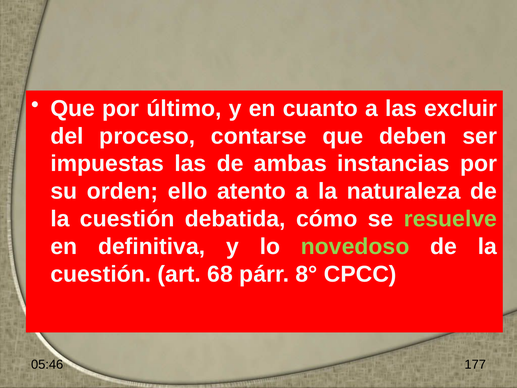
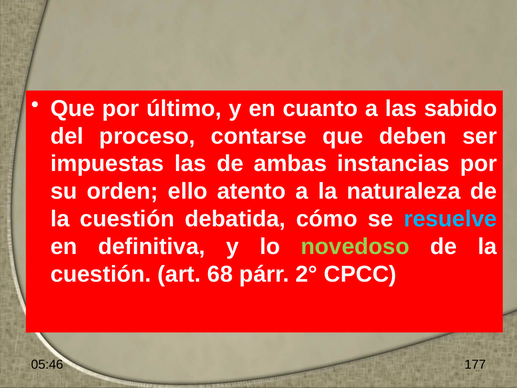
excluir: excluir -> sabido
resuelve colour: light green -> light blue
8°: 8° -> 2°
